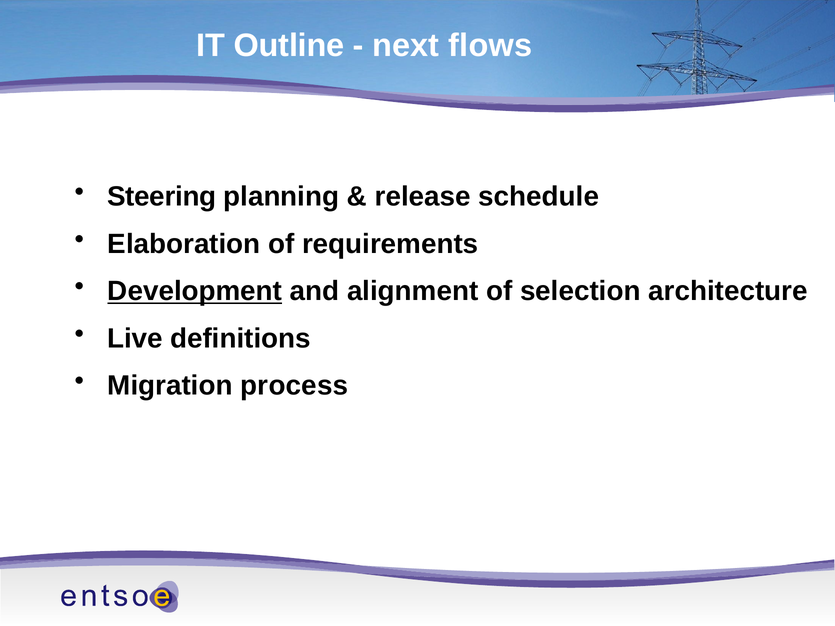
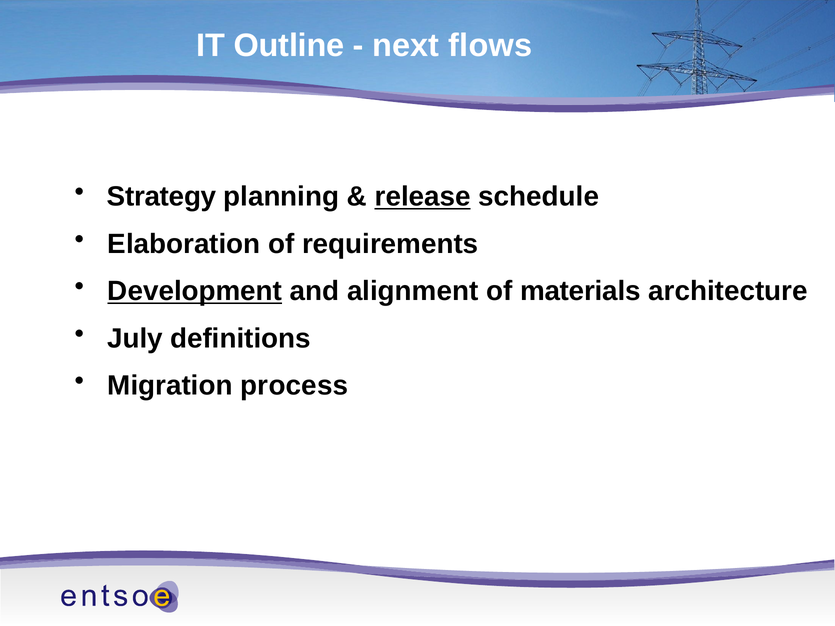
Steering: Steering -> Strategy
release underline: none -> present
selection: selection -> materials
Live: Live -> July
